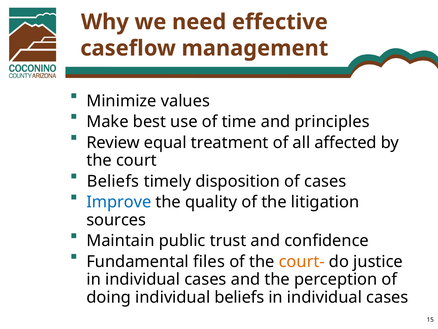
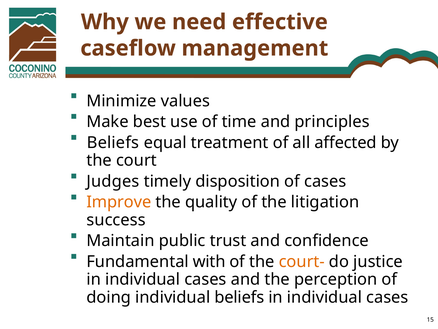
Review at (113, 142): Review -> Beliefs
Beliefs at (113, 181): Beliefs -> Judges
Improve colour: blue -> orange
sources: sources -> success
files: files -> with
